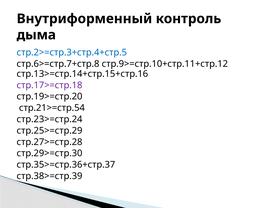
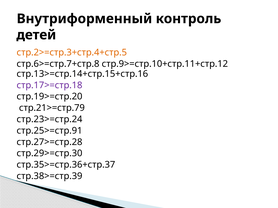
дыма: дыма -> детей
стр.2>=стр.3+стр.4+стр.5 colour: blue -> orange
стр.21>=стр.54: стр.21>=стр.54 -> стр.21>=стр.79
стр.25>=стр.29: стр.25>=стр.29 -> стр.25>=стр.91
